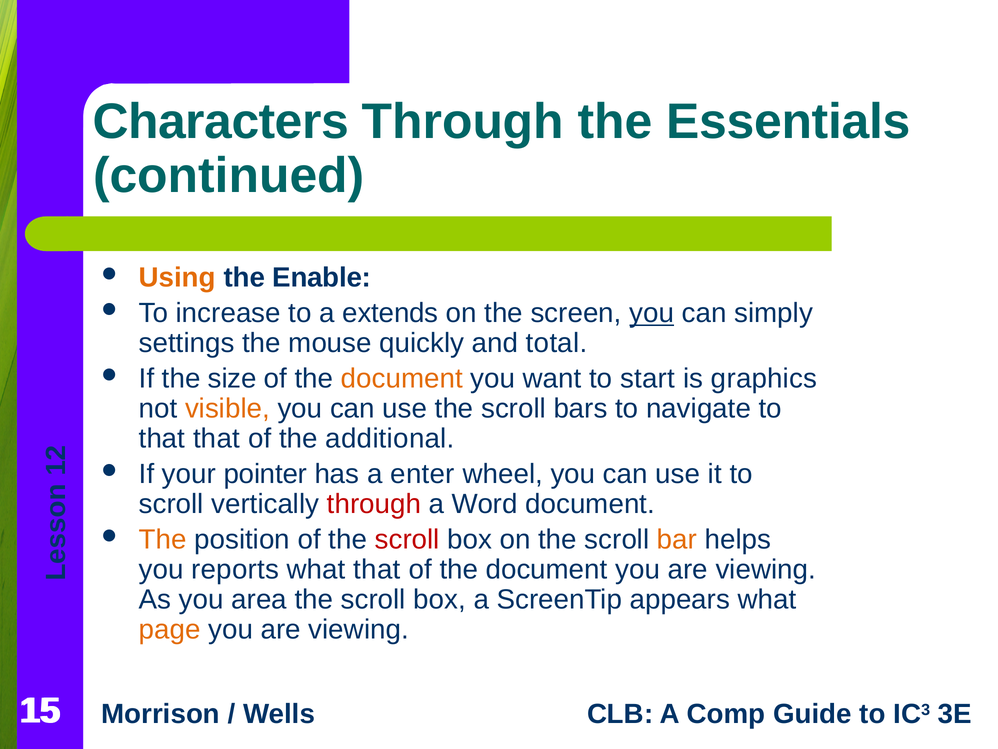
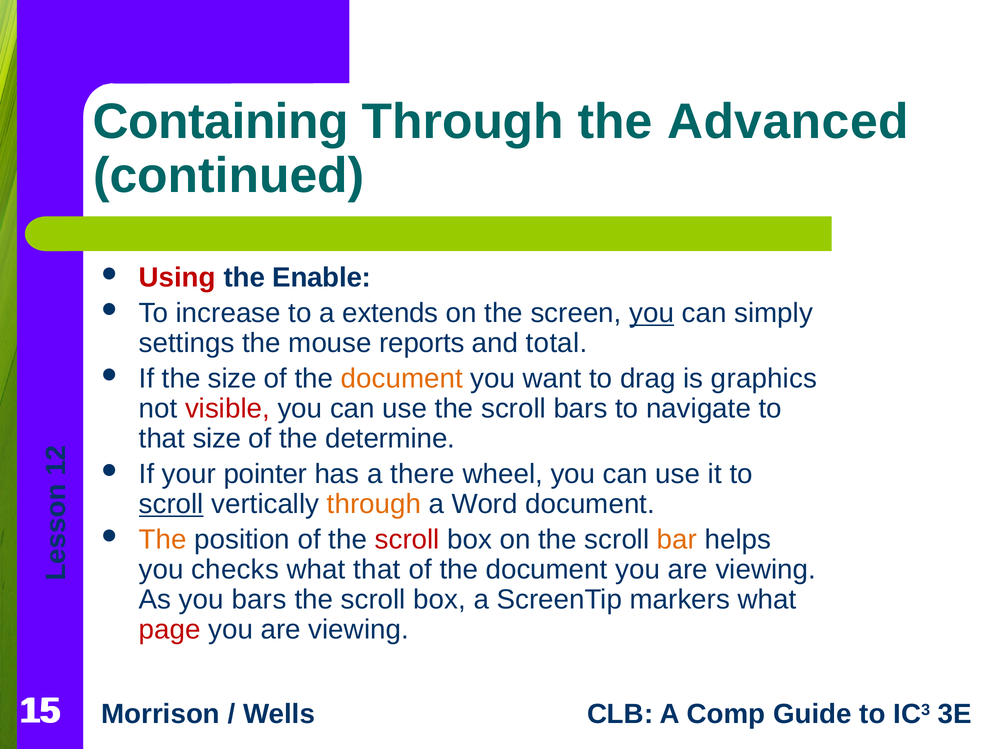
Characters: Characters -> Containing
Essentials: Essentials -> Advanced
Using colour: orange -> red
quickly: quickly -> reports
start: start -> drag
visible colour: orange -> red
that that: that -> size
additional: additional -> determine
enter: enter -> there
scroll at (171, 504) underline: none -> present
through at (374, 504) colour: red -> orange
reports: reports -> checks
you area: area -> bars
appears: appears -> markers
page colour: orange -> red
